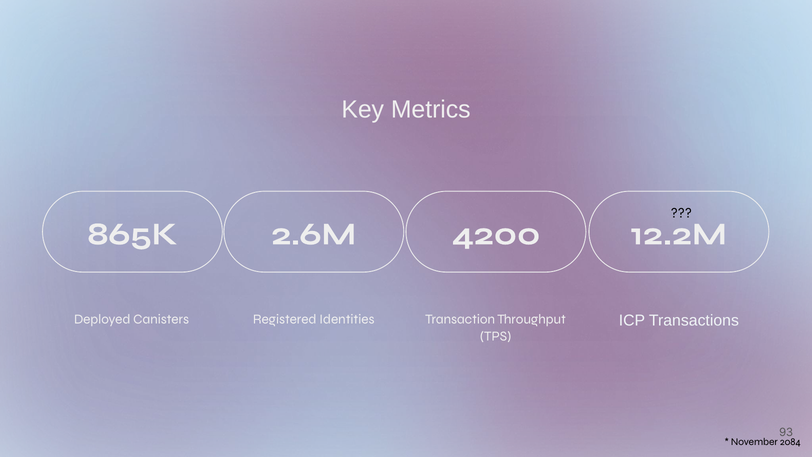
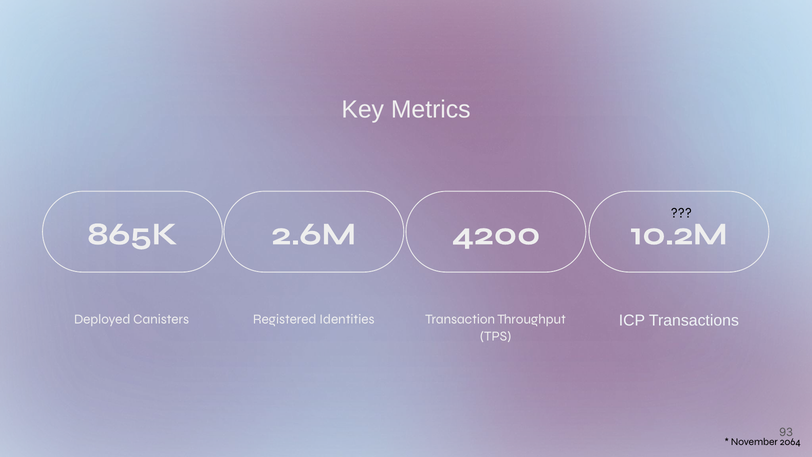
12.2M: 12.2M -> 10.2M
2084: 2084 -> 2064
